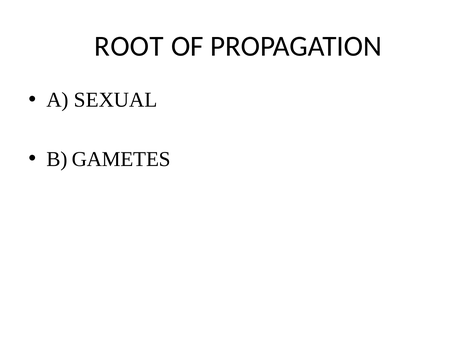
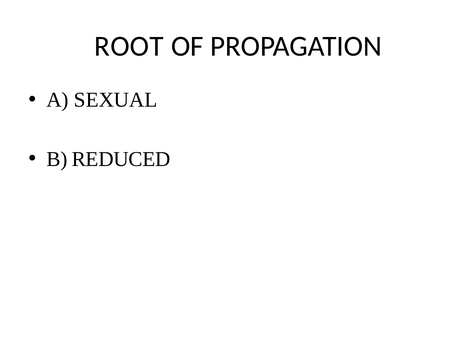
GAMETES: GAMETES -> REDUCED
